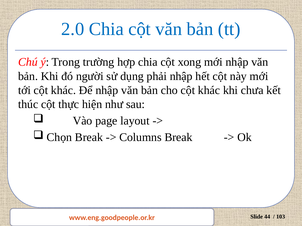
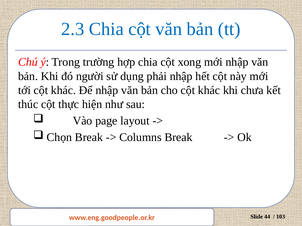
2.0: 2.0 -> 2.3
